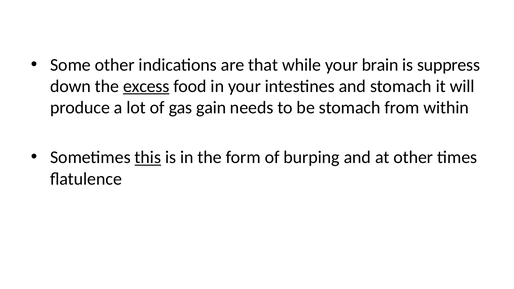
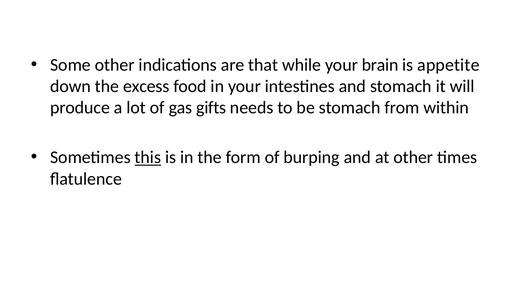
suppress: suppress -> appetite
excess underline: present -> none
gain: gain -> gifts
